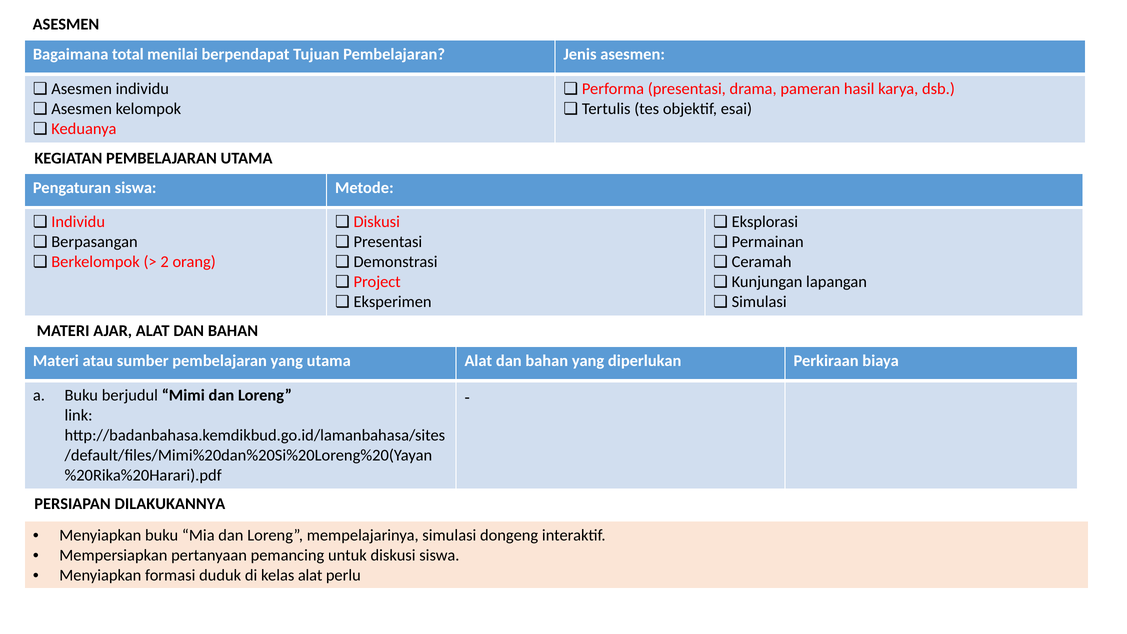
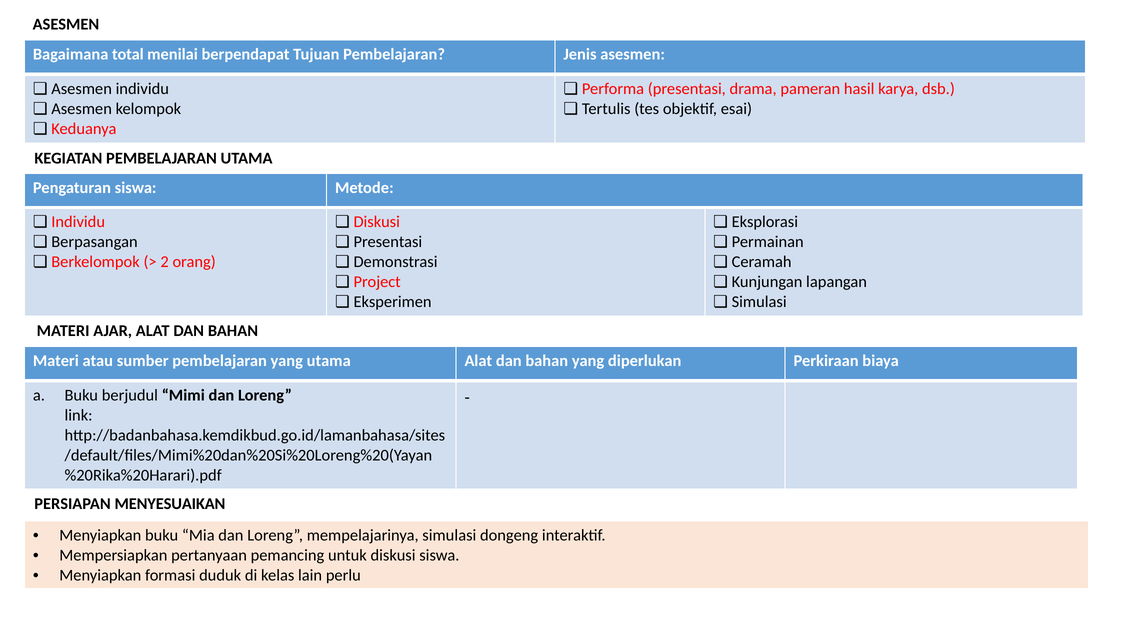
DILAKUKANNYA: DILAKUKANNYA -> MENYESUAIKAN
kelas alat: alat -> lain
